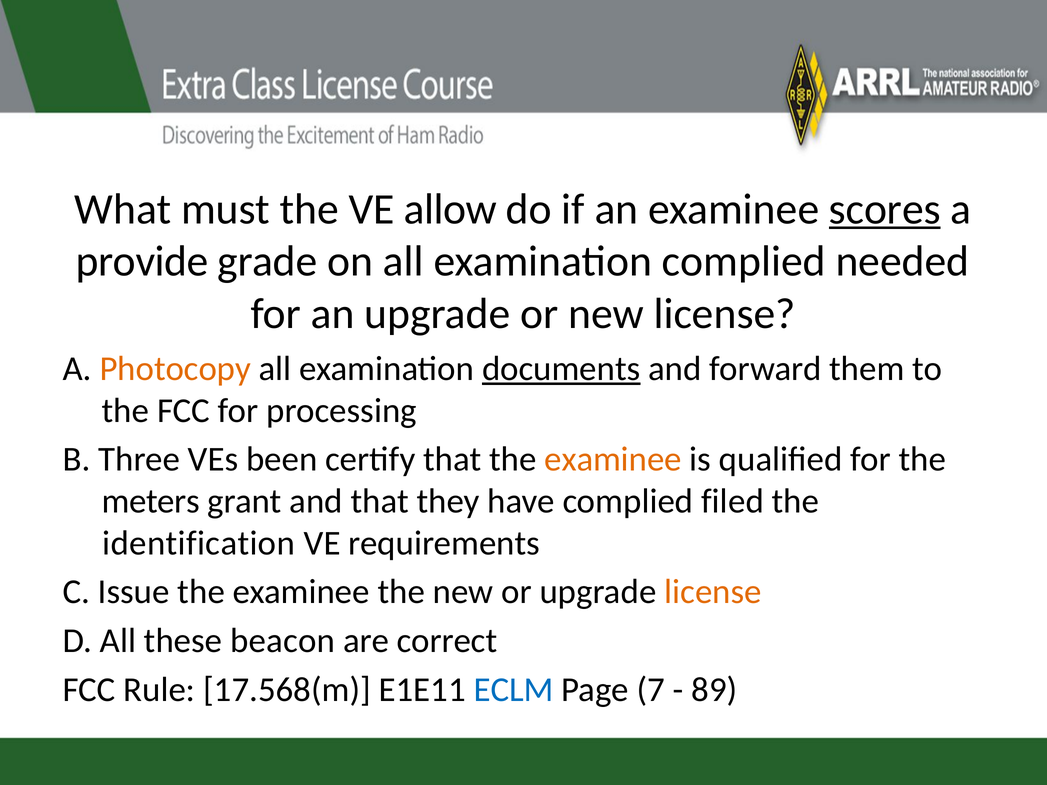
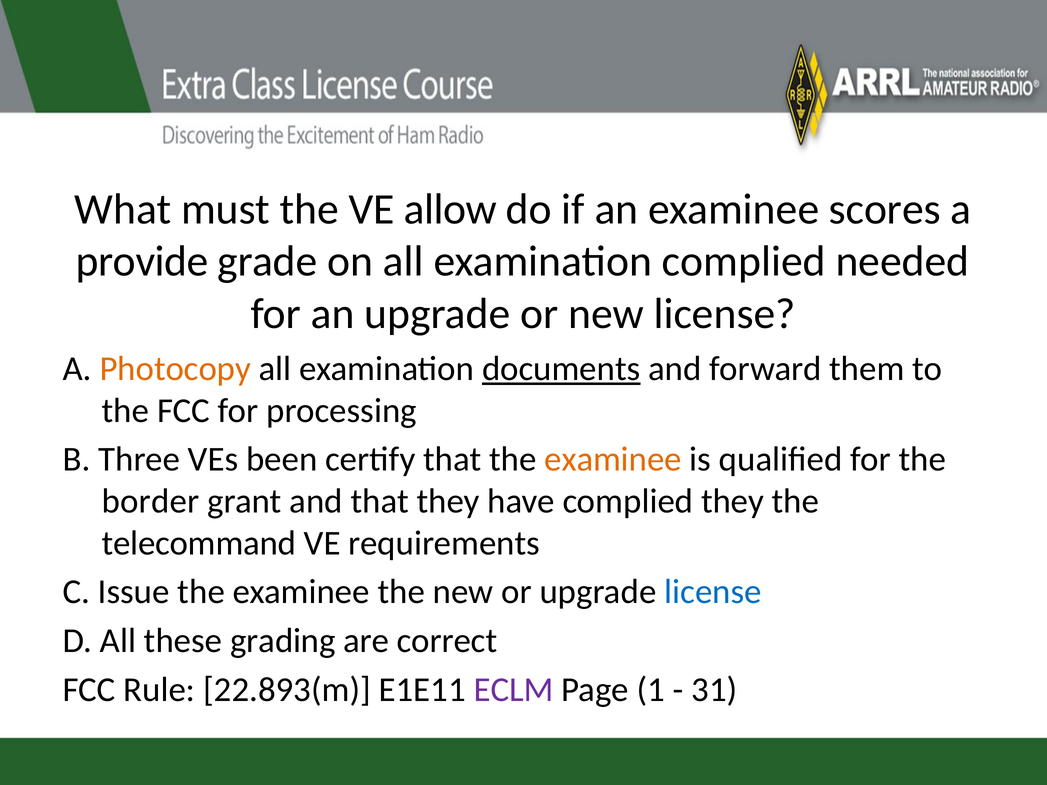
scores underline: present -> none
meters: meters -> border
complied filed: filed -> they
identification: identification -> telecommand
license at (713, 592) colour: orange -> blue
beacon: beacon -> grading
17.568(m: 17.568(m -> 22.893(m
ECLM colour: blue -> purple
7: 7 -> 1
89: 89 -> 31
